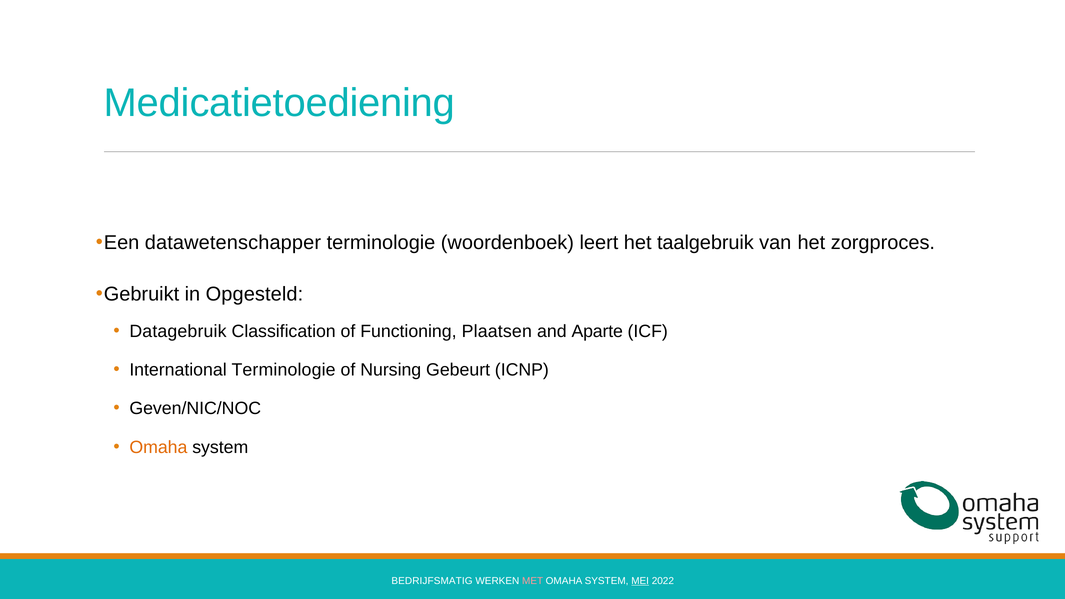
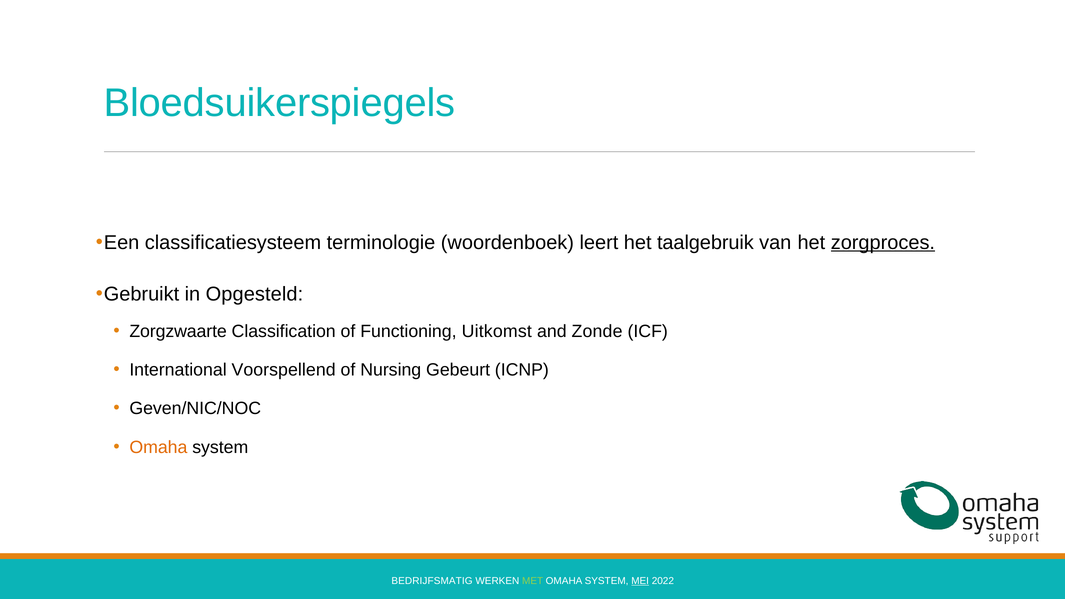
Medicatietoediening: Medicatietoediening -> Bloedsuikerspiegels
datawetenschapper: datawetenschapper -> classificatiesysteem
zorgproces underline: none -> present
Datagebruik: Datagebruik -> Zorgzwaarte
Plaatsen: Plaatsen -> Uitkomst
Aparte: Aparte -> Zonde
International Terminologie: Terminologie -> Voorspellend
MET colour: pink -> light green
